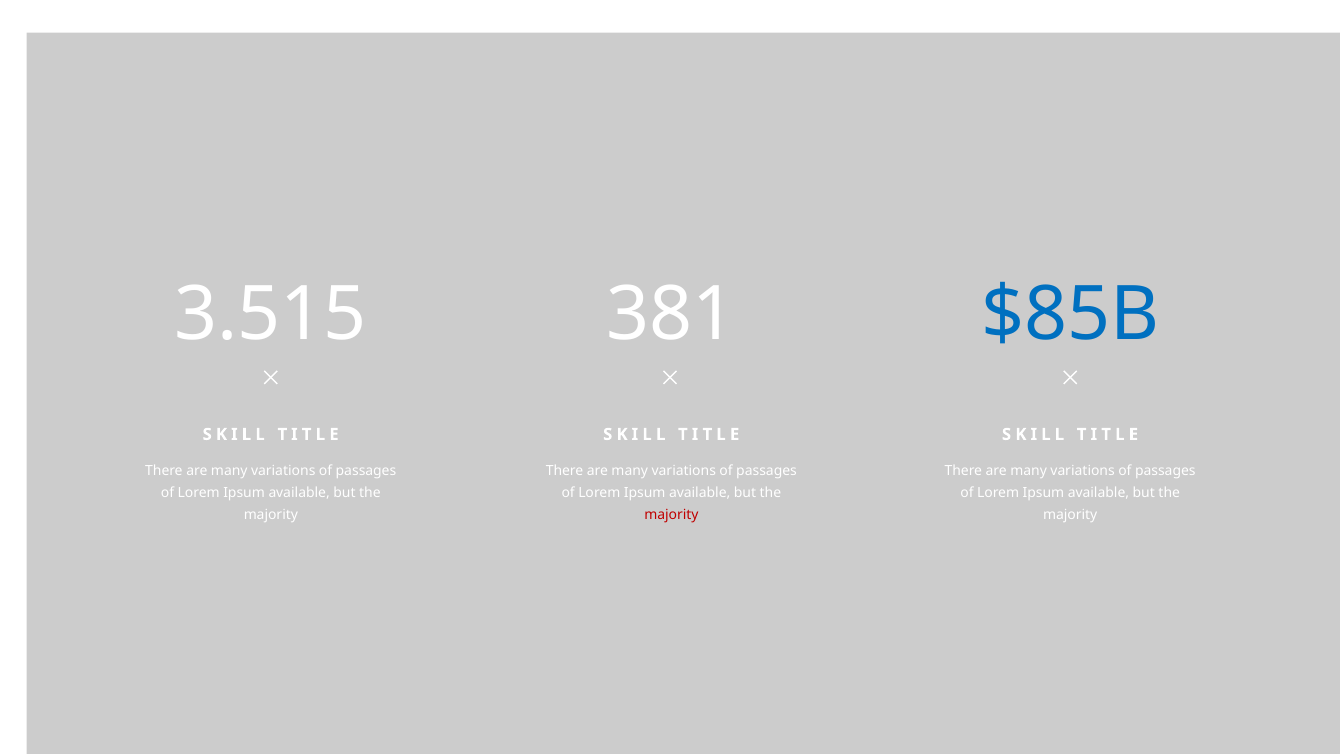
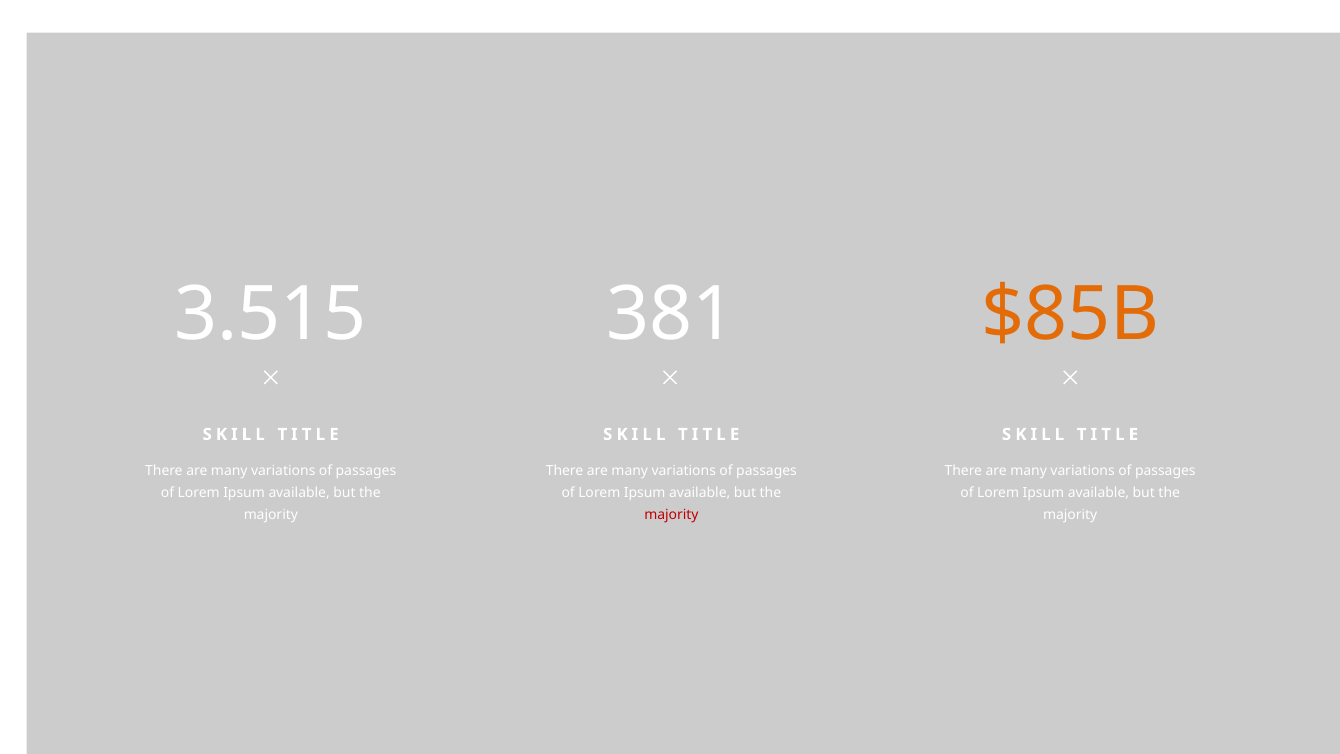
$85B colour: blue -> orange
